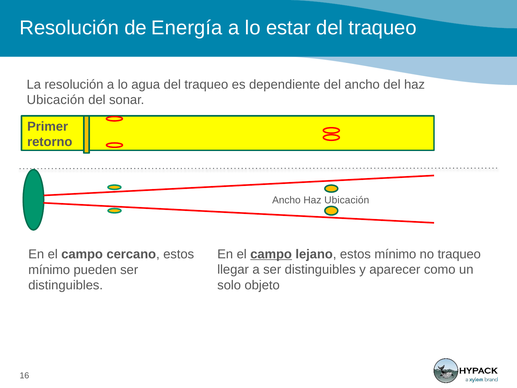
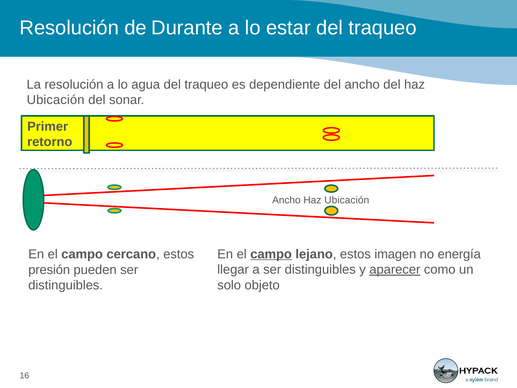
Energía: Energía -> Durante
lejano estos mínimo: mínimo -> imagen
no traqueo: traqueo -> energía
aparecer underline: none -> present
mínimo at (49, 270): mínimo -> presión
